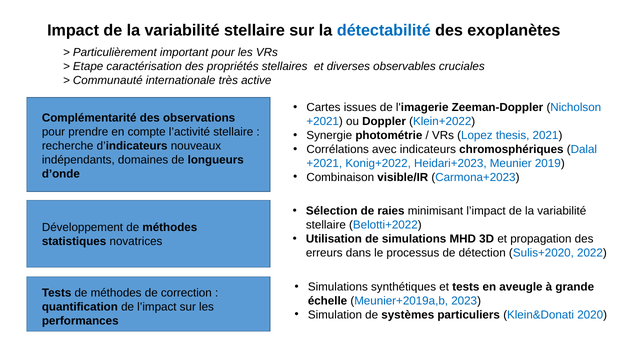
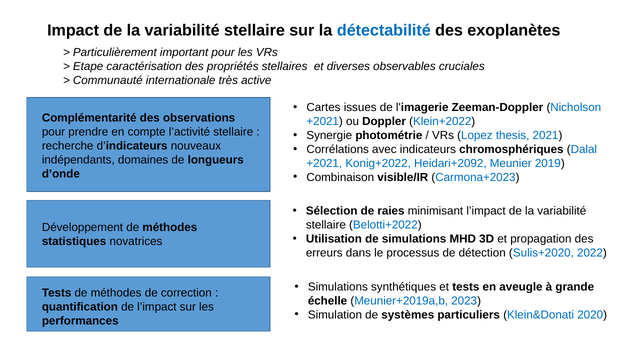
Heidari+2023: Heidari+2023 -> Heidari+2092
